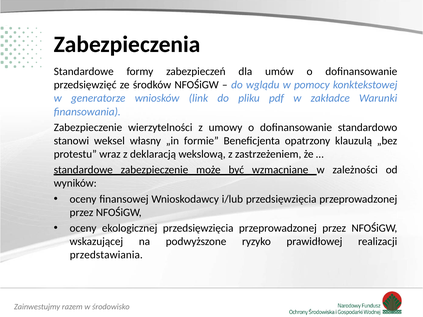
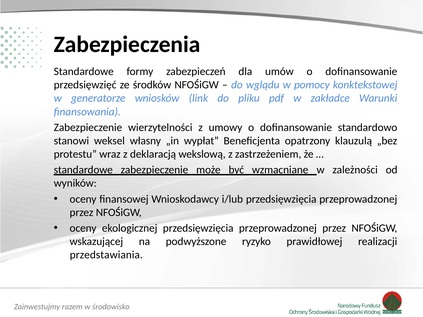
formie: formie -> wypłat
